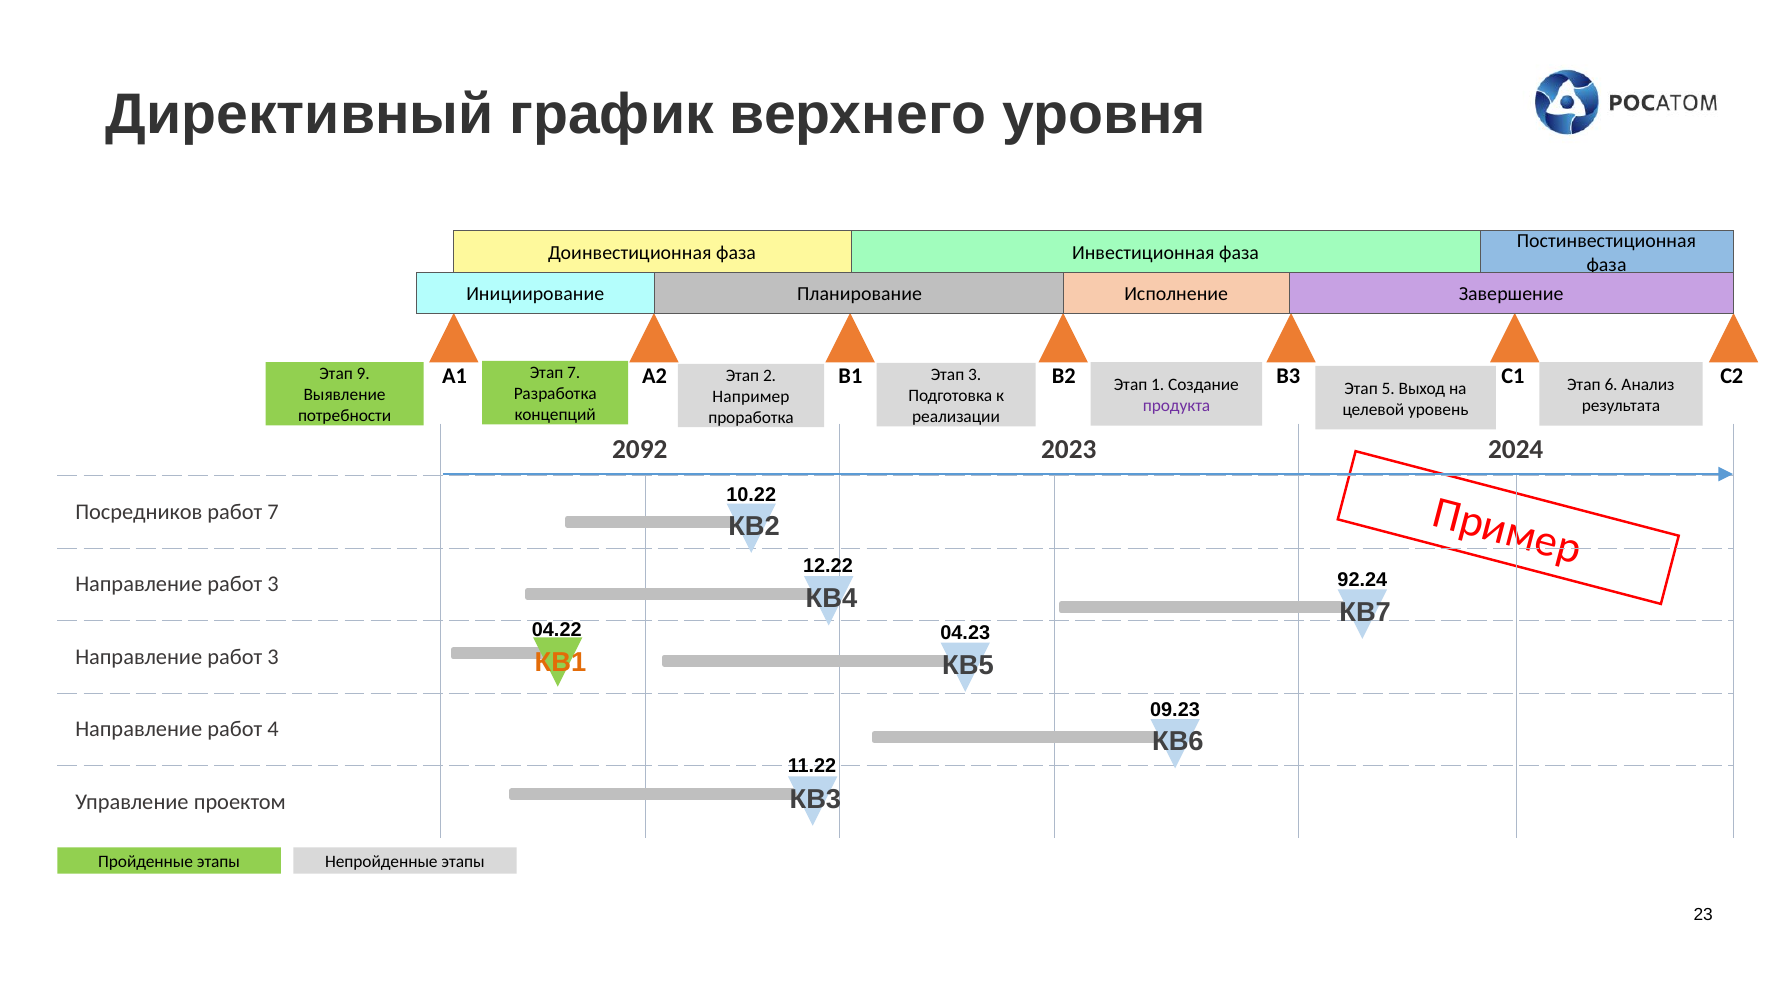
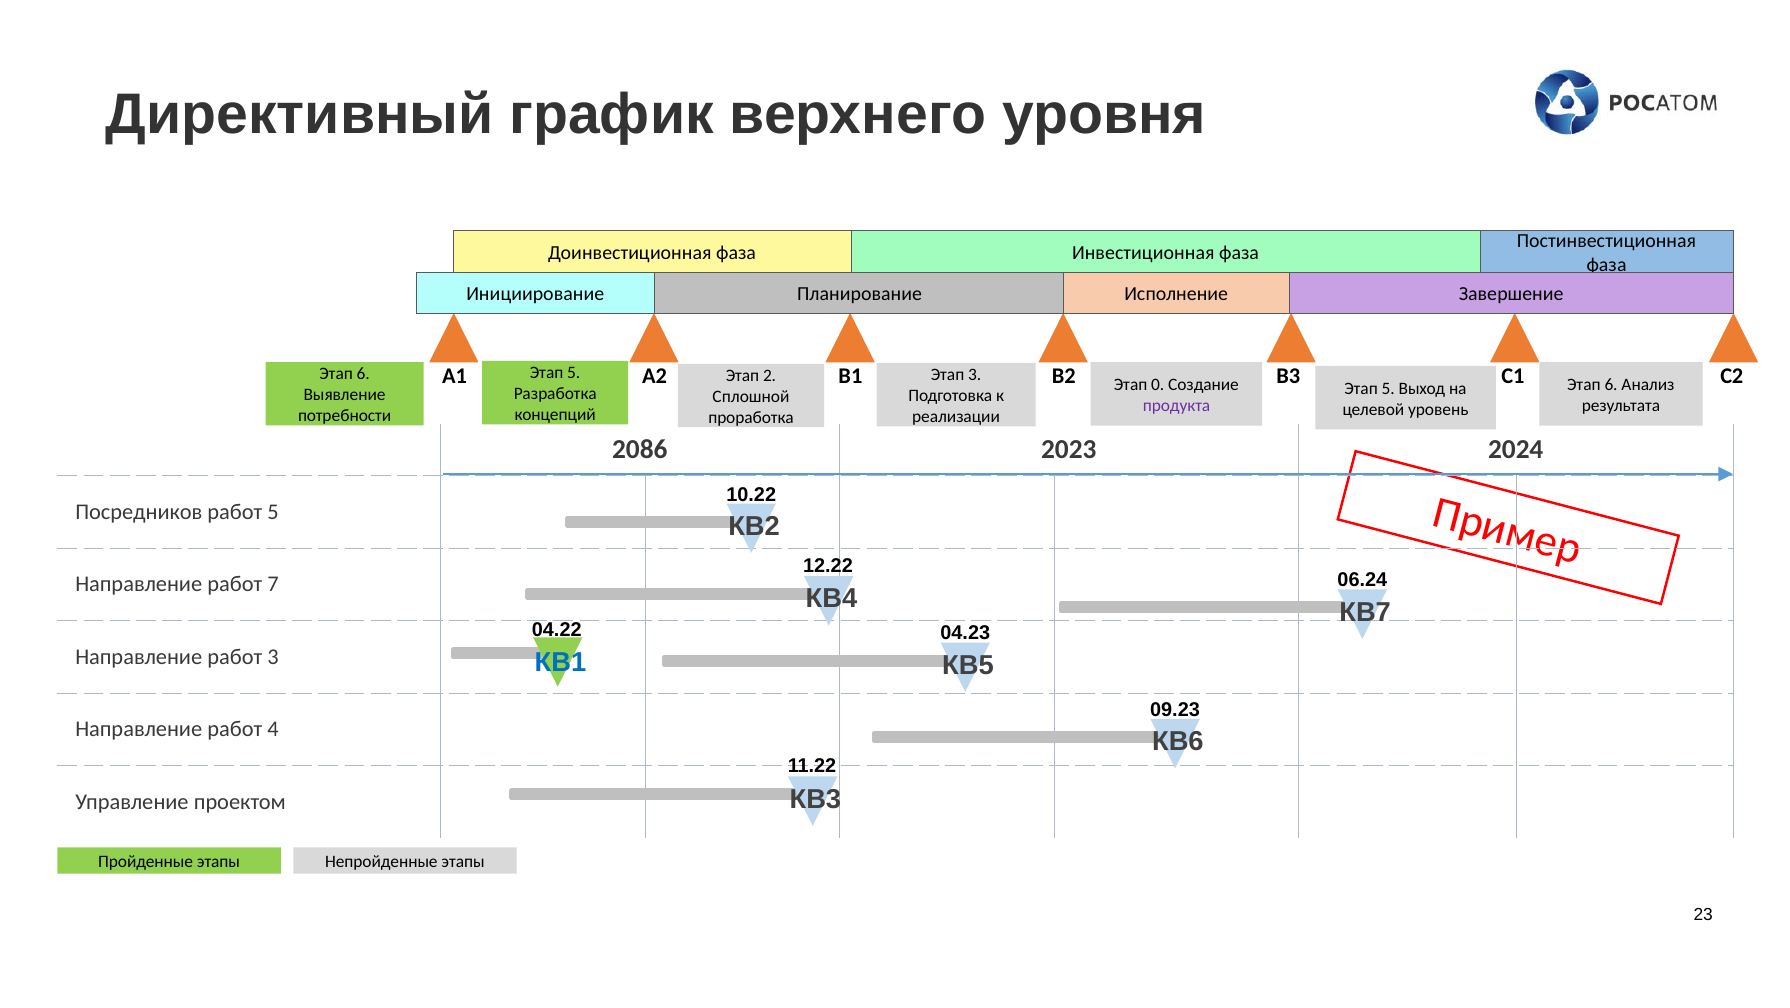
7 at (574, 373): 7 -> 5
9 at (363, 374): 9 -> 6
1: 1 -> 0
Например: Например -> Сплошной
2092: 2092 -> 2086
работ 7: 7 -> 5
92.24: 92.24 -> 06.24
3 at (273, 584): 3 -> 7
КВ1 colour: orange -> blue
